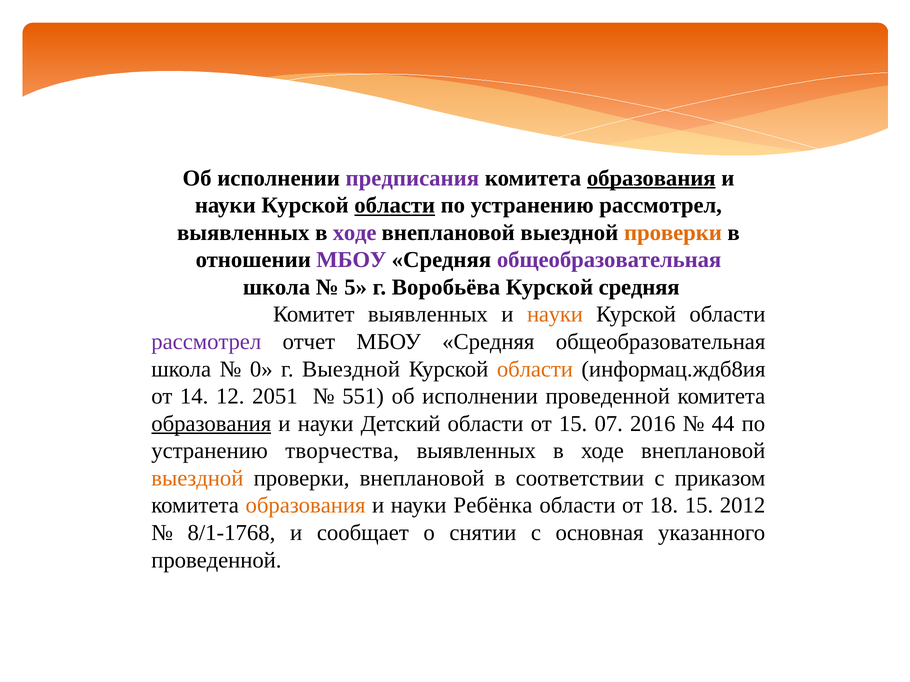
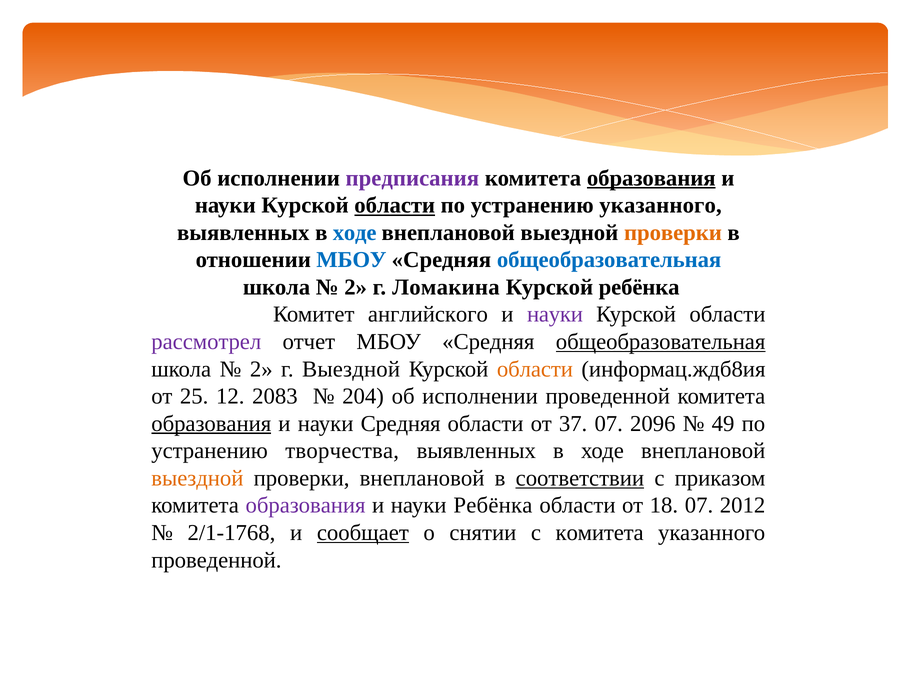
устранению рассмотрел: рассмотрел -> указанного
ходе at (355, 233) colour: purple -> blue
МБОУ at (351, 260) colour: purple -> blue
общеобразовательная at (609, 260) colour: purple -> blue
5 at (356, 287): 5 -> 2
Воробьёва: Воробьёва -> Ломакина
Курской средняя: средняя -> ребёнка
Комитет выявленных: выявленных -> английского
науки at (555, 315) colour: orange -> purple
общеобразовательная at (661, 342) underline: none -> present
0 at (261, 369): 0 -> 2
14: 14 -> 25
2051: 2051 -> 2083
551: 551 -> 204
науки Детский: Детский -> Средняя
от 15: 15 -> 37
2016: 2016 -> 2096
44: 44 -> 49
соответствии underline: none -> present
образования at (306, 506) colour: orange -> purple
18 15: 15 -> 07
8/1-1768: 8/1-1768 -> 2/1-1768
сообщает underline: none -> present
с основная: основная -> комитета
